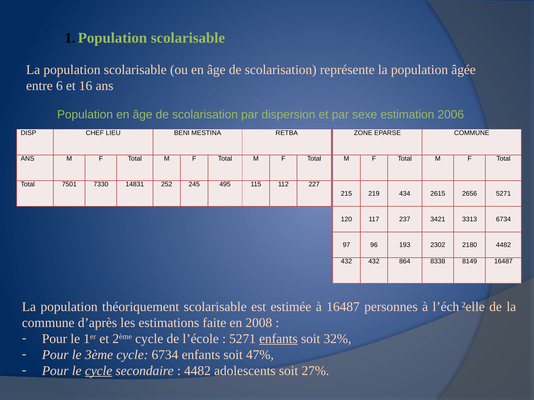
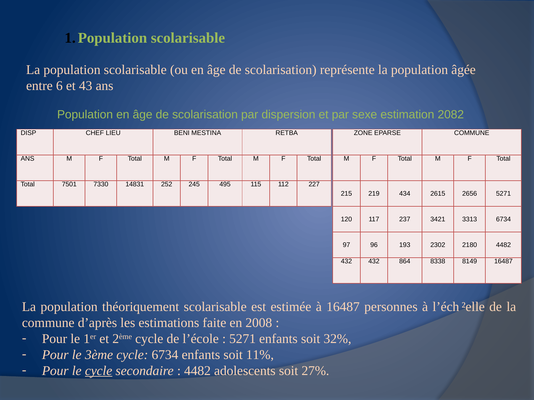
16: 16 -> 43
2006: 2006 -> 2082
enfants at (278, 339) underline: present -> none
47%: 47% -> 11%
